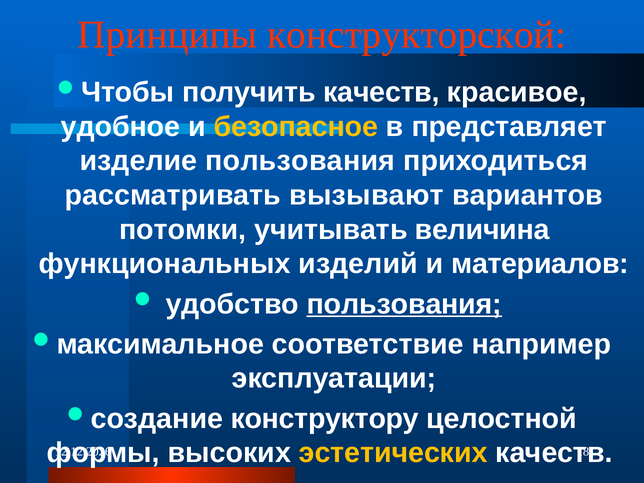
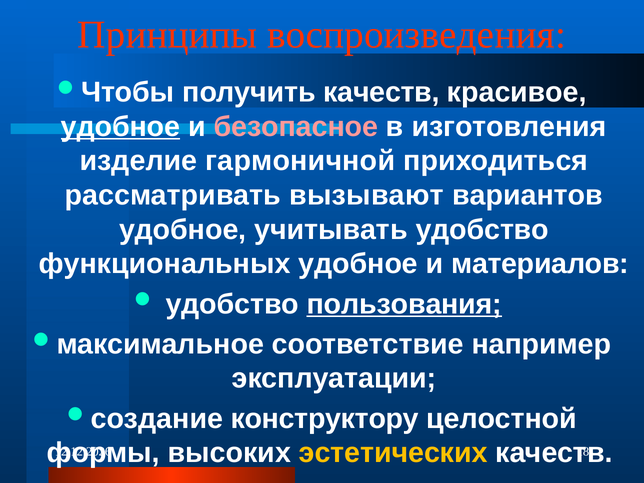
конструкторской: конструкторской -> воспроизведения
удобное at (121, 127) underline: none -> present
безопасное colour: yellow -> pink
представляет: представляет -> изготовления
изделие пользования: пользования -> гармоничной
потомки at (183, 230): потомки -> удобное
учитывать величина: величина -> удобство
функциональных изделий: изделий -> удобное
